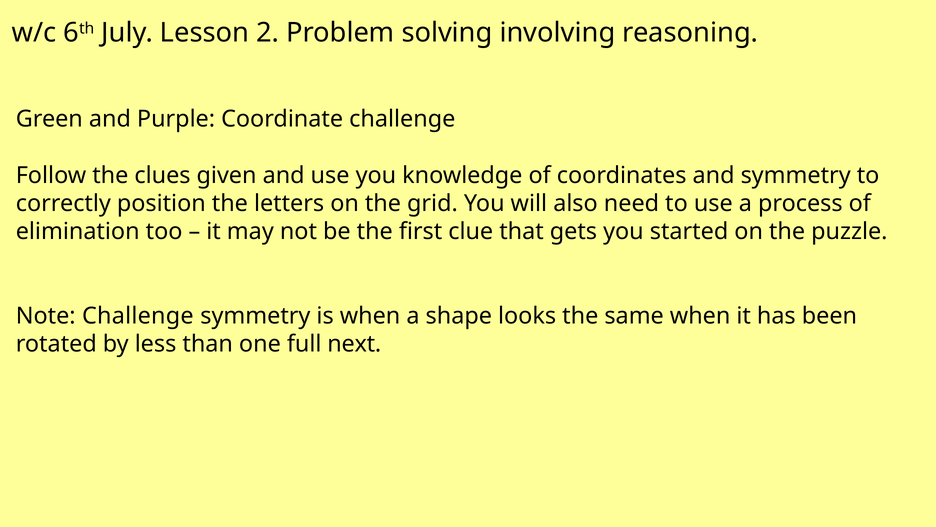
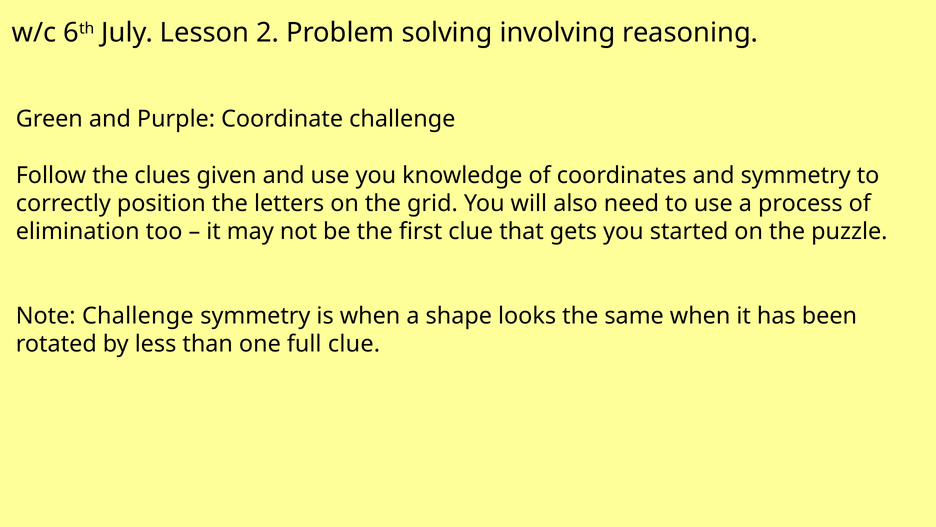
full next: next -> clue
